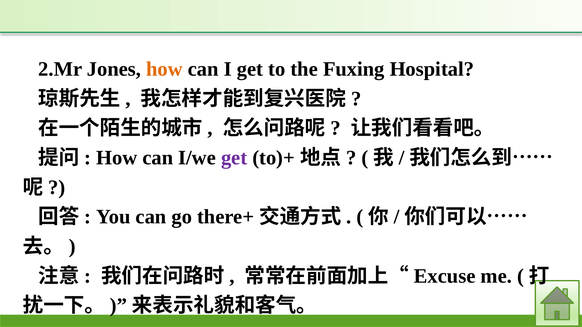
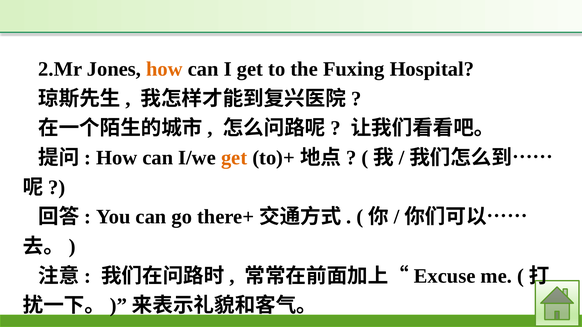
get at (234, 158) colour: purple -> orange
